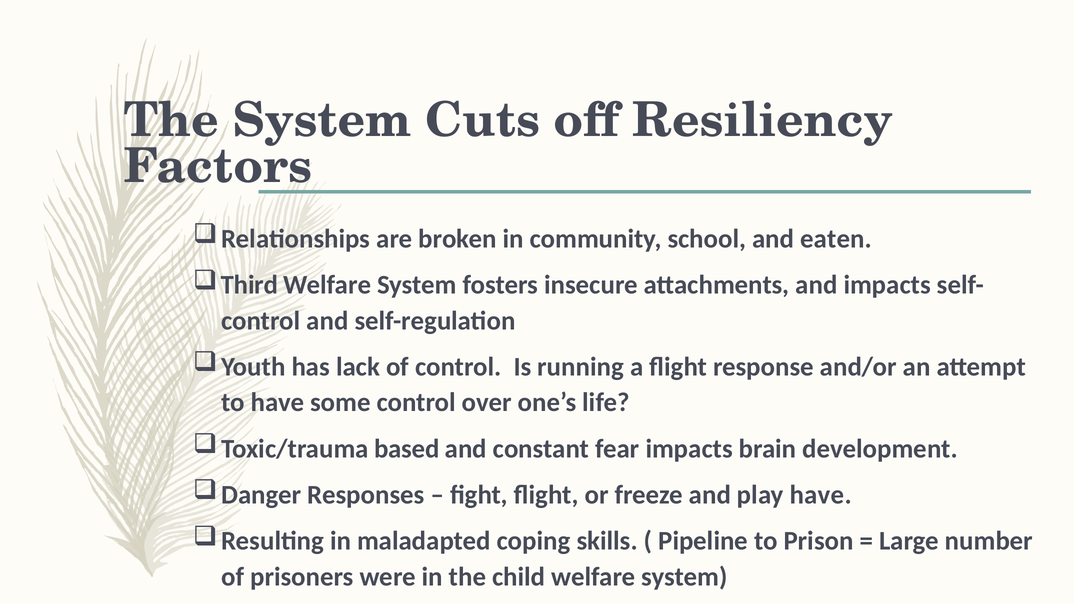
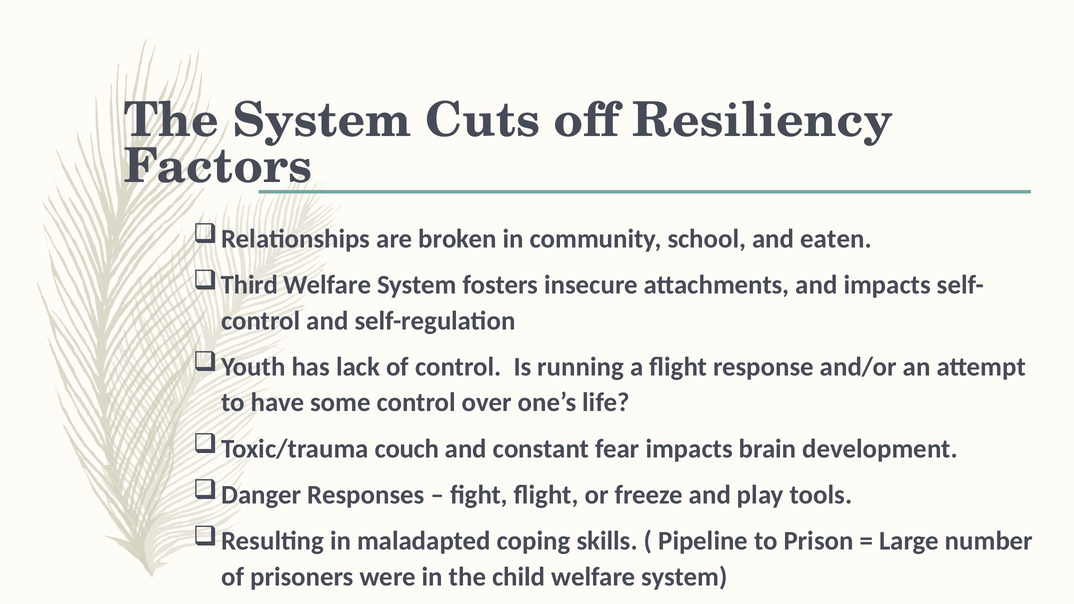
based: based -> couch
play have: have -> tools
